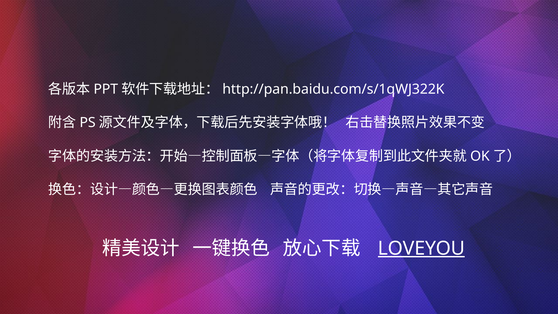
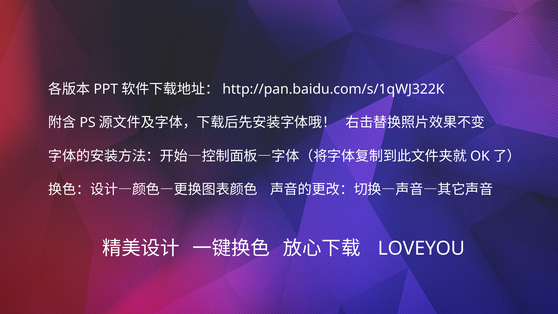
LOVEYOU underline: present -> none
